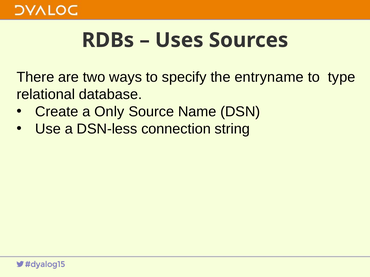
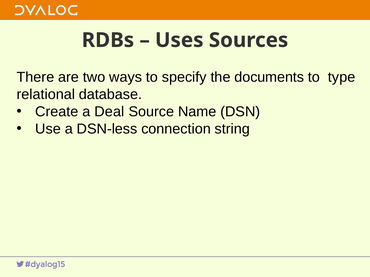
entryname: entryname -> documents
Only: Only -> Deal
